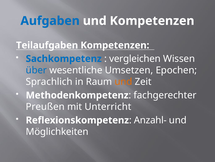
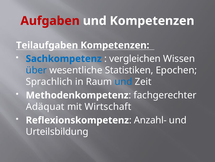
Aufgaben colour: blue -> red
Umsetzen: Umsetzen -> Statistiken
und at (123, 81) colour: orange -> blue
Preußen: Preußen -> Adäquat
Unterricht: Unterricht -> Wirtschaft
Möglichkeiten: Möglichkeiten -> Urteilsbildung
